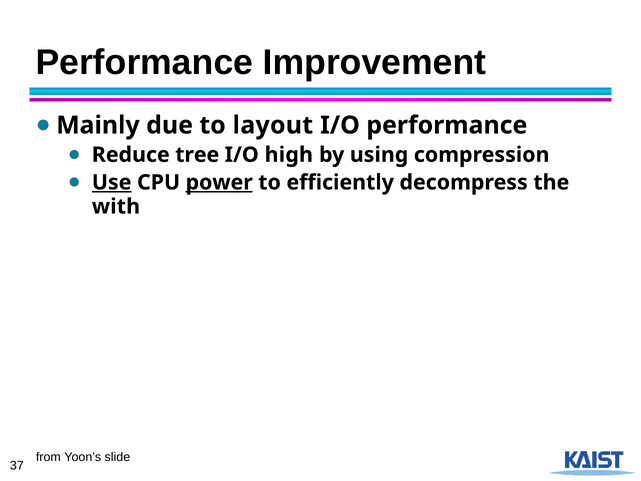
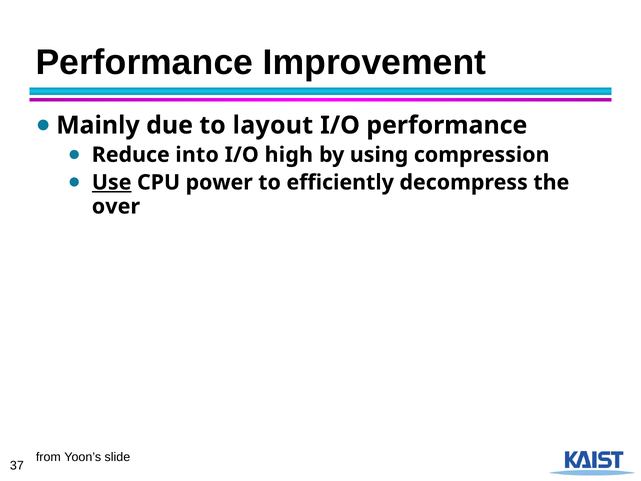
tree: tree -> into
power underline: present -> none
with: with -> over
